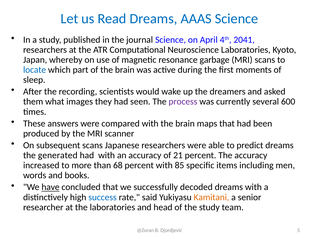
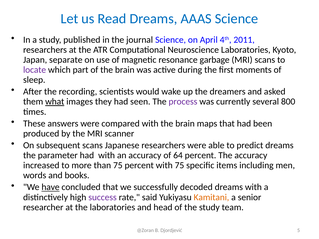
2041: 2041 -> 2011
whereby: whereby -> separate
locate colour: blue -> purple
what underline: none -> present
600: 600 -> 800
generated: generated -> parameter
21: 21 -> 64
than 68: 68 -> 75
with 85: 85 -> 75
success colour: blue -> purple
